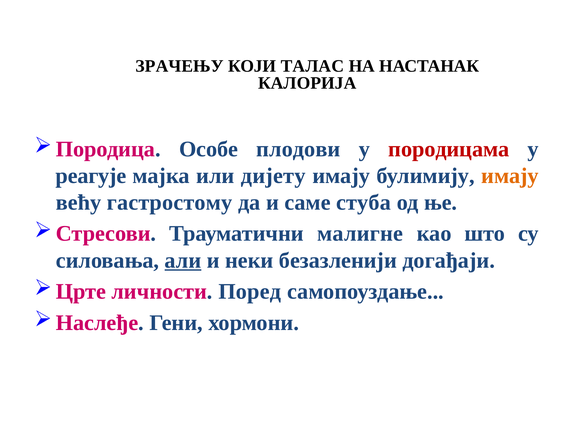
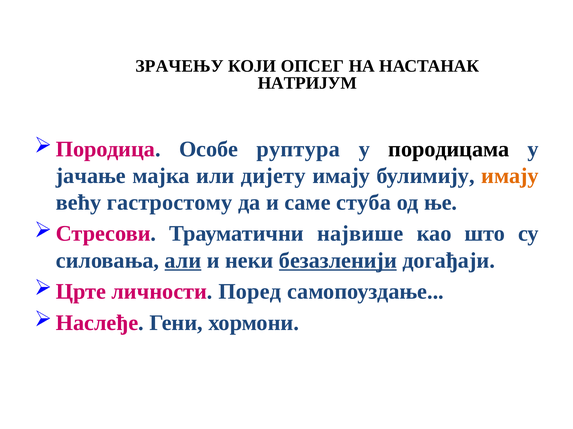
ТАЛАС: ТАЛАС -> ОПСЕГ
КАЛОРИЈА: КАЛОРИЈА -> НАТРИЈУМ
плодови: плодови -> руптура
породицама colour: red -> black
реагује: реагује -> јачање
малигне: малигне -> највише
безазленији underline: none -> present
